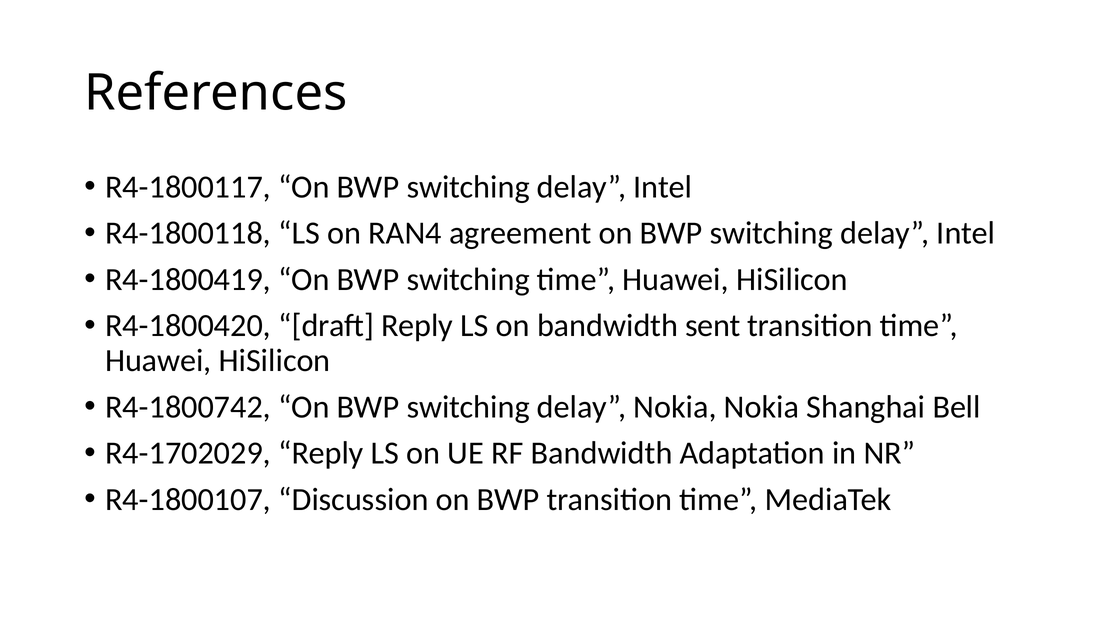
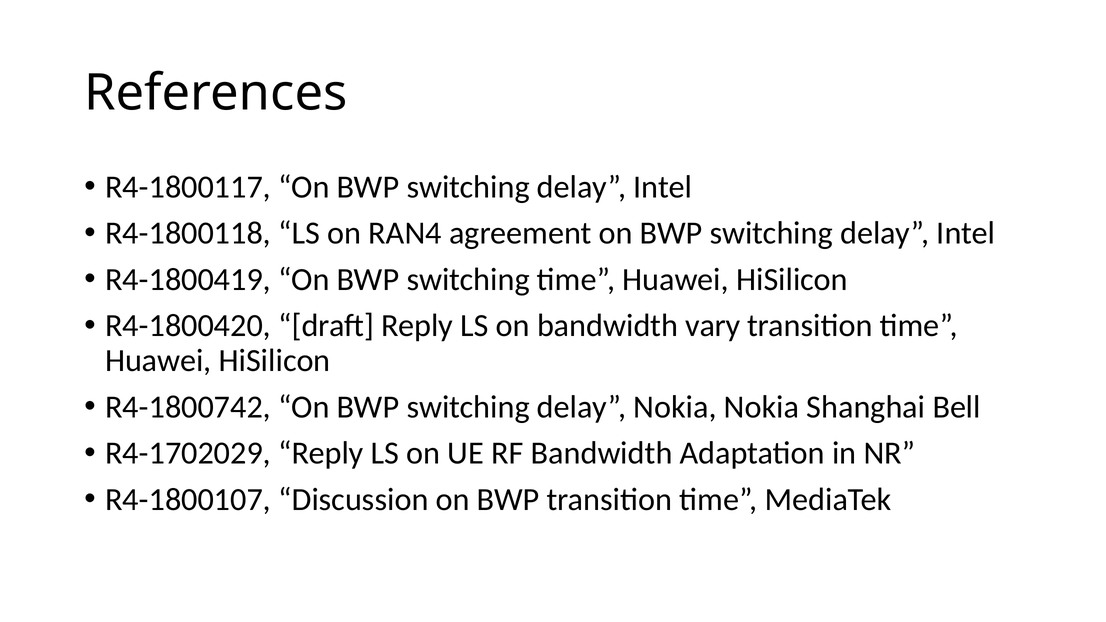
sent: sent -> vary
